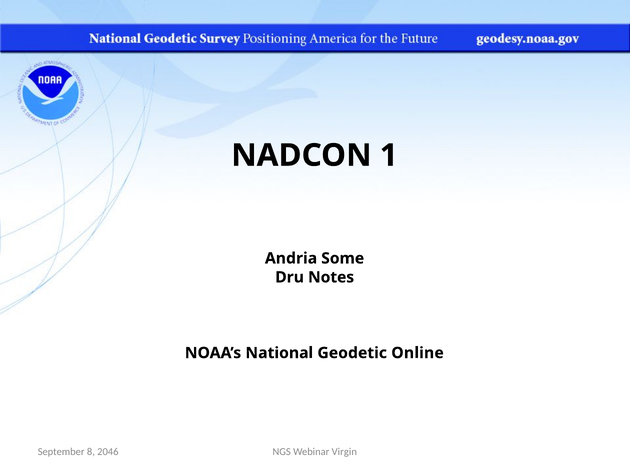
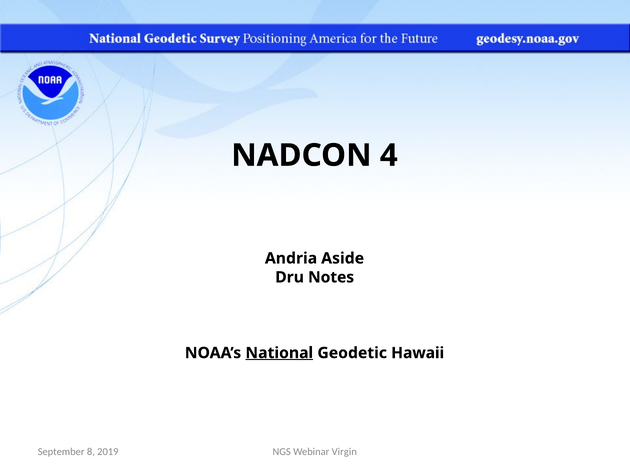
1: 1 -> 4
Some: Some -> Aside
National underline: none -> present
Online: Online -> Hawaii
2046: 2046 -> 2019
